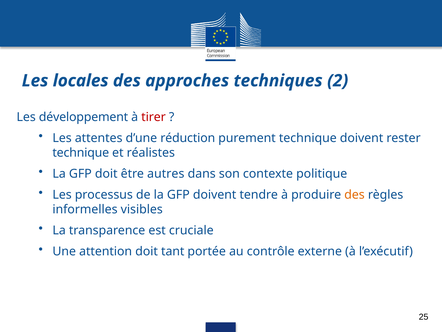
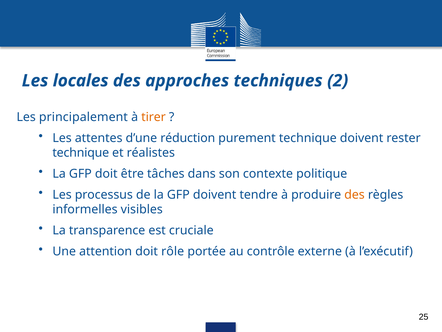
développement: développement -> principalement
tirer colour: red -> orange
autres: autres -> tâches
tant: tant -> rôle
